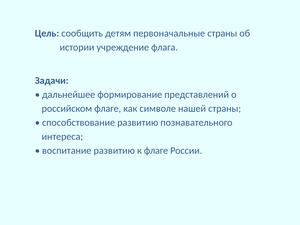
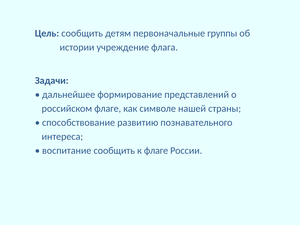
первоначальные страны: страны -> группы
воспитание развитию: развитию -> сообщить
